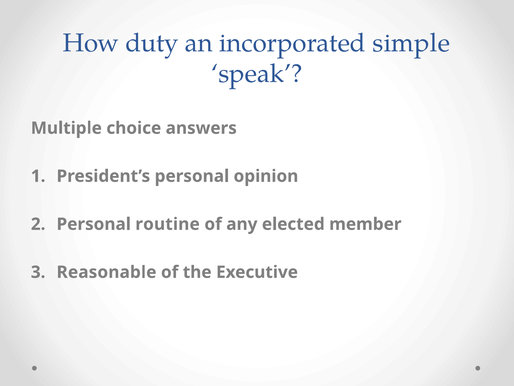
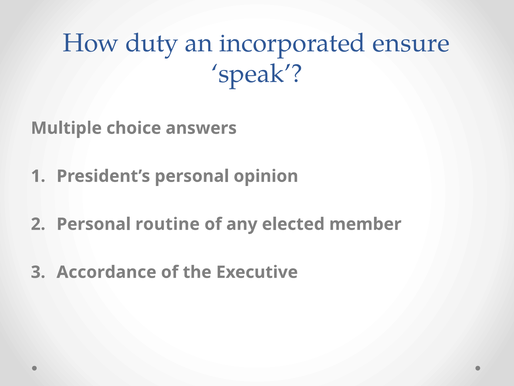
simple: simple -> ensure
Reasonable: Reasonable -> Accordance
